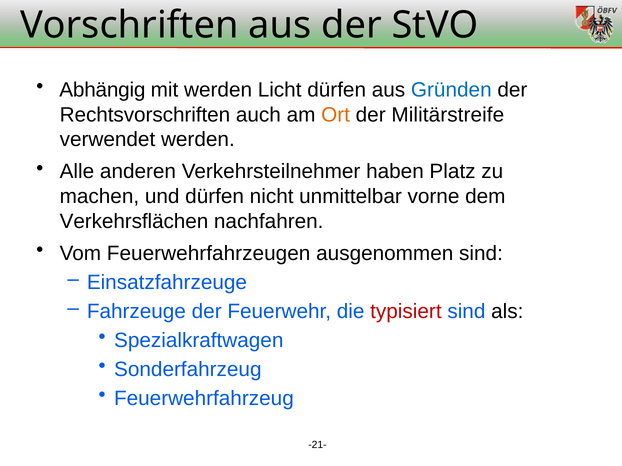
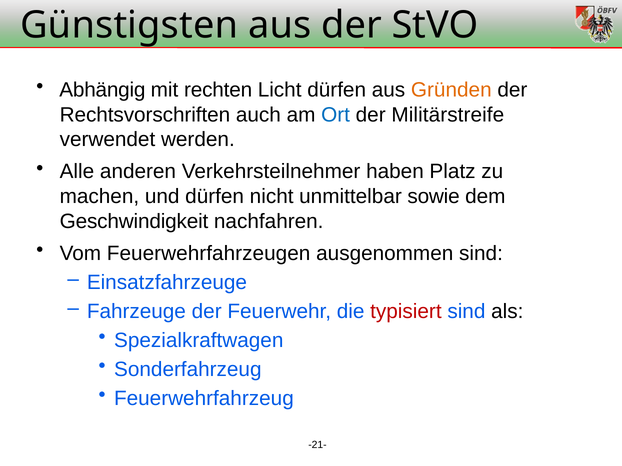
Vorschriften: Vorschriften -> Günstigsten
mit werden: werden -> rechten
Gründen colour: blue -> orange
Ort colour: orange -> blue
vorne: vorne -> sowie
Verkehrsflächen: Verkehrsflächen -> Geschwindigkeit
